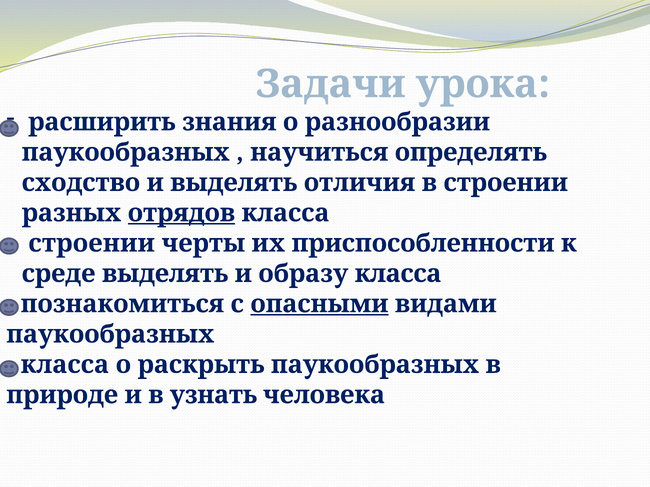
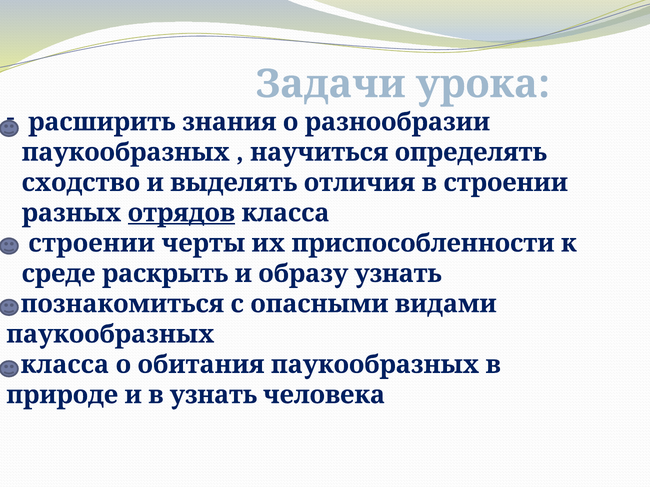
среде выделять: выделять -> раскрыть
образу класса: класса -> узнать
опасными underline: present -> none
раскрыть: раскрыть -> обитания
